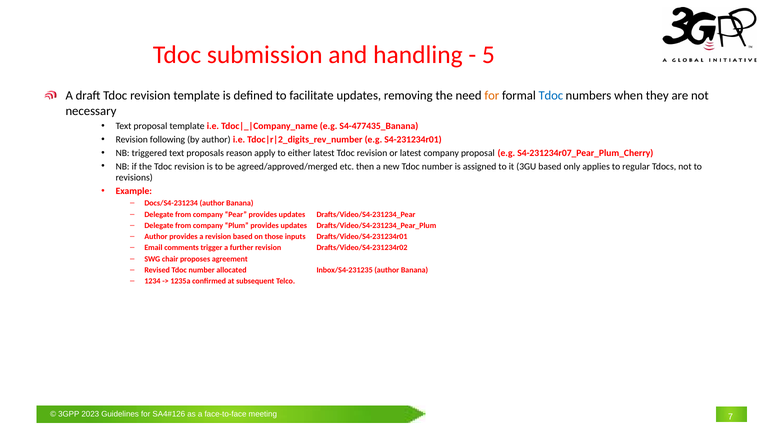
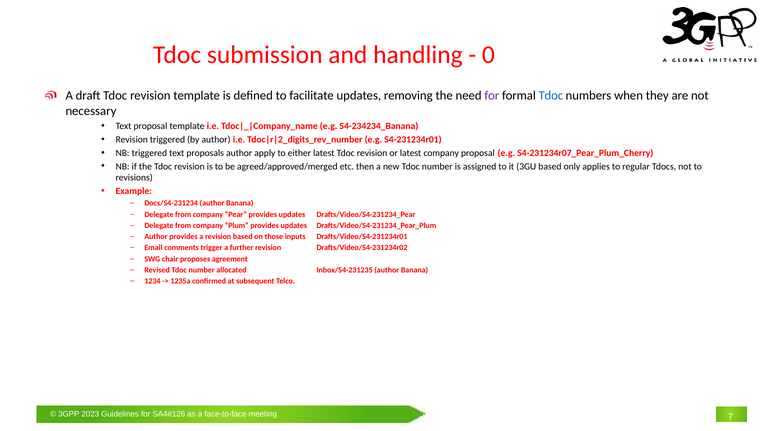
5: 5 -> 0
for at (492, 96) colour: orange -> purple
S4-477435_Banana: S4-477435_Banana -> S4-234234_Banana
Revision following: following -> triggered
proposals reason: reason -> author
